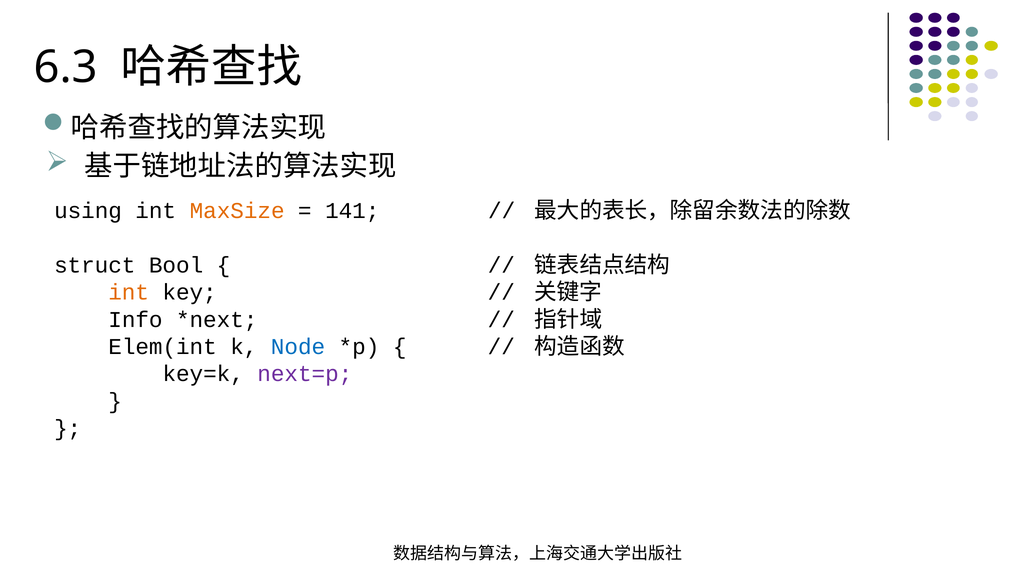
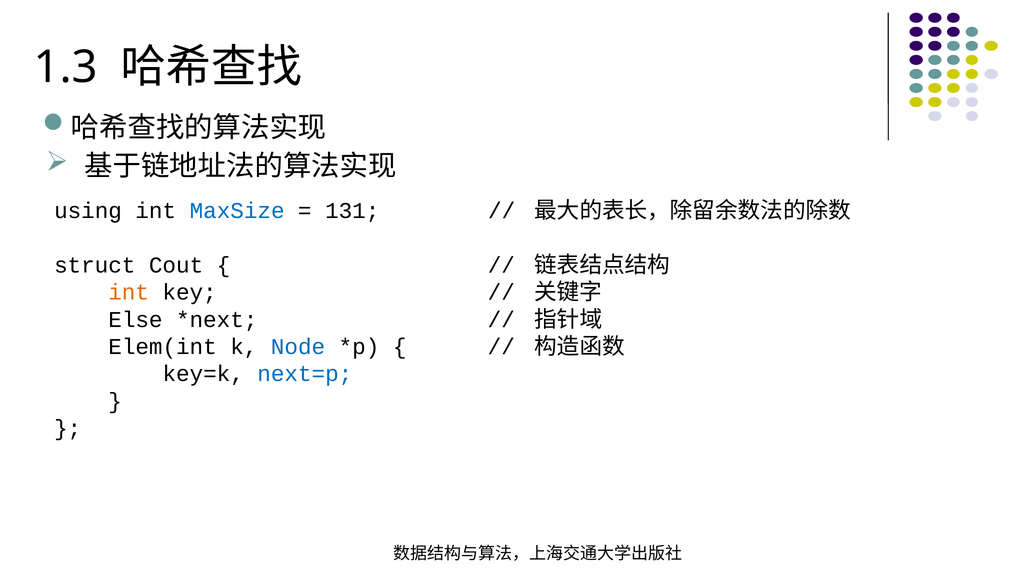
6.3: 6.3 -> 1.3
MaxSize colour: orange -> blue
141: 141 -> 131
Bool: Bool -> Cout
Info: Info -> Else
next=p colour: purple -> blue
